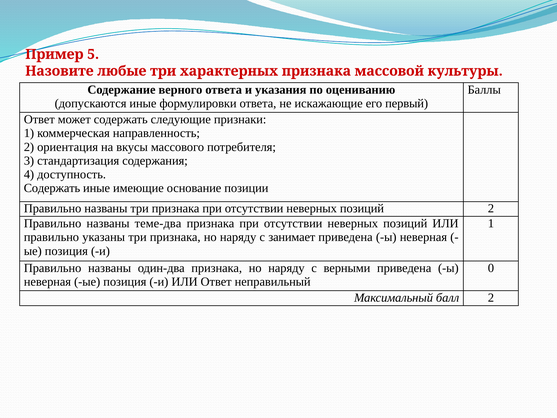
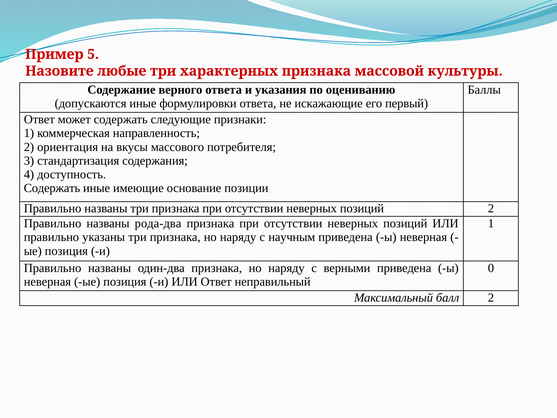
теме-два: теме-два -> рода-два
занимает: занимает -> научным
